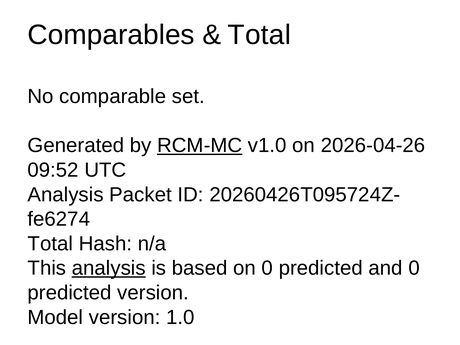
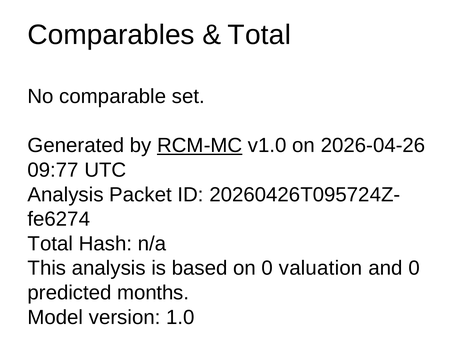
09:52: 09:52 -> 09:77
analysis at (109, 268) underline: present -> none
on 0 predicted: predicted -> valuation
predicted version: version -> months
